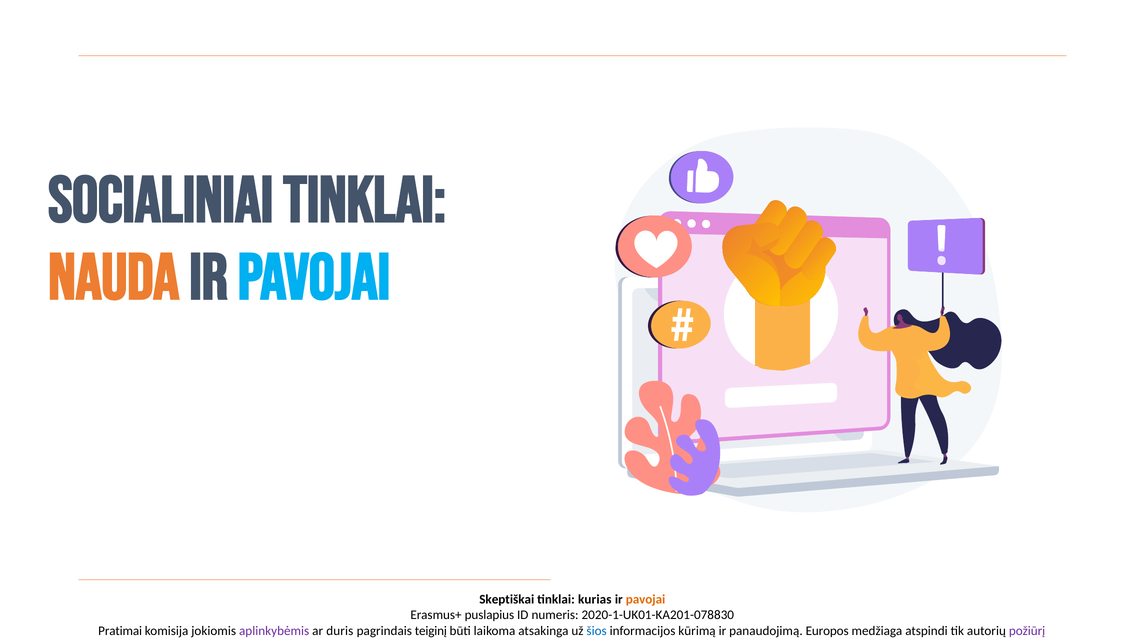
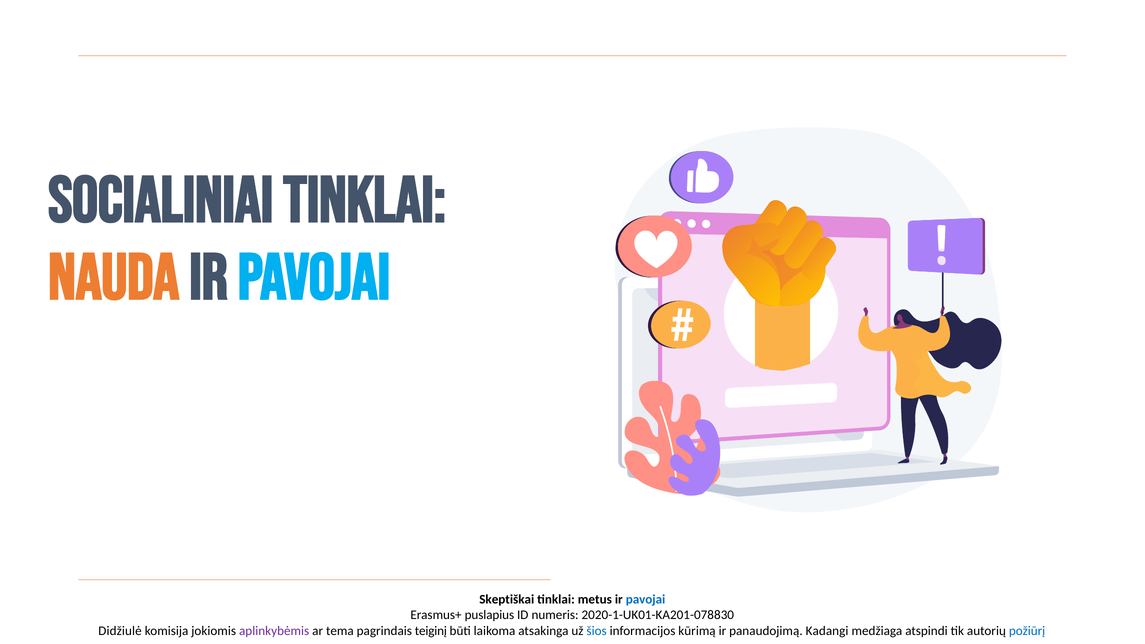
kurias: kurias -> metus
pavojai at (646, 599) colour: orange -> blue
Pratimai: Pratimai -> Didžiulė
duris: duris -> tema
Europos: Europos -> Kadangi
požiūrį colour: purple -> blue
